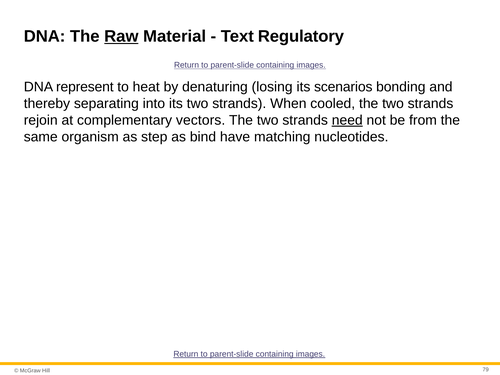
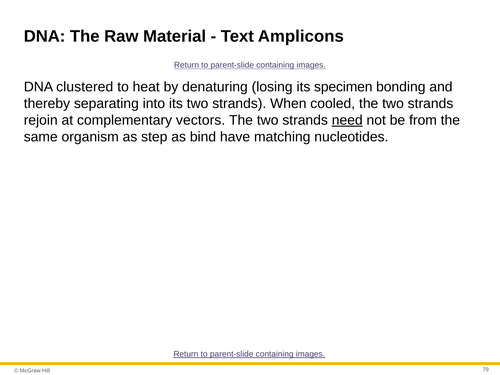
Raw underline: present -> none
Regulatory: Regulatory -> Amplicons
represent: represent -> clustered
scenarios: scenarios -> specimen
